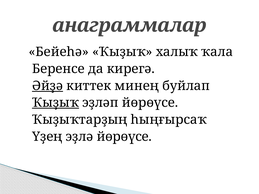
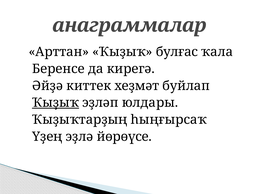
Бейеһә: Бейеһә -> Арттан
халыҡ: халыҡ -> булғас
Әйҙә underline: present -> none
минең: минең -> хеҙмәт
эҙләп йөрөүсе: йөрөүсе -> юлдары
